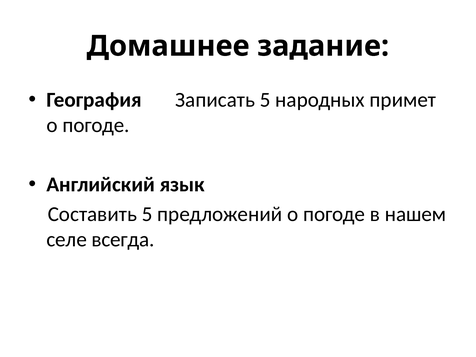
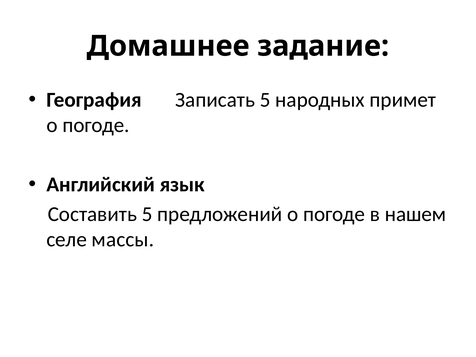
всегда: всегда -> массы
